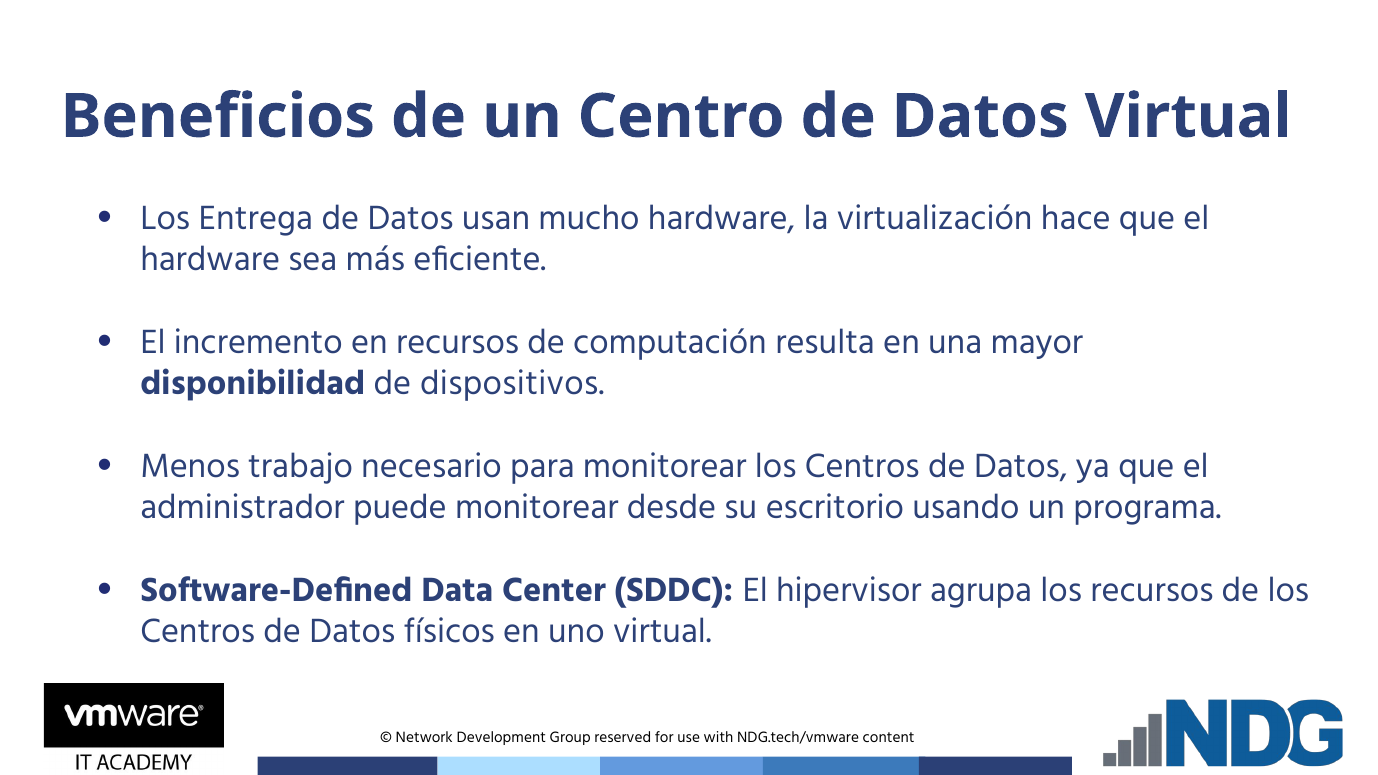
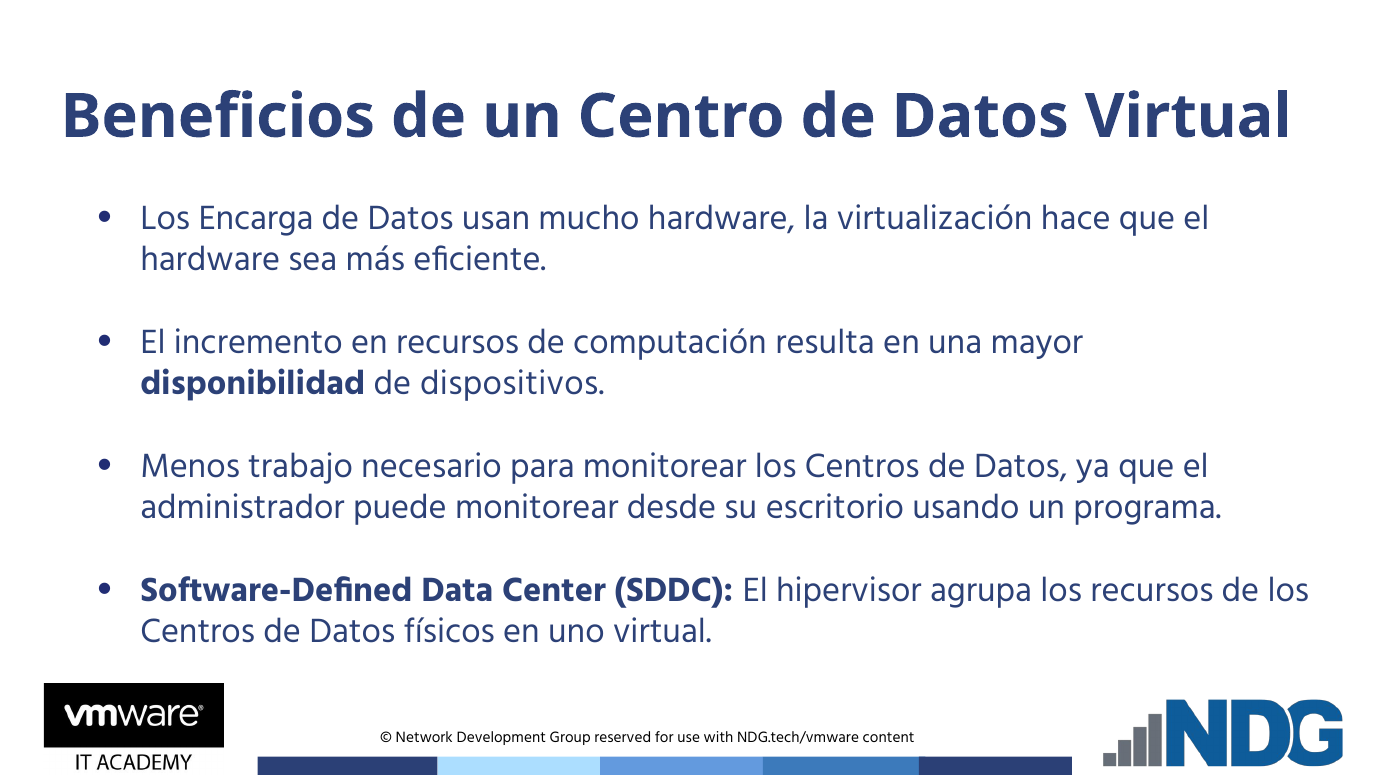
Entrega: Entrega -> Encarga
